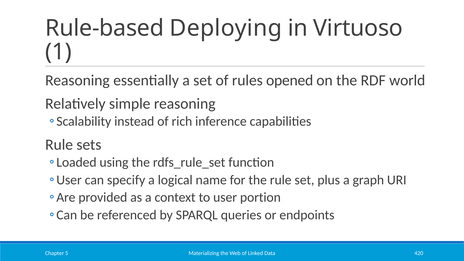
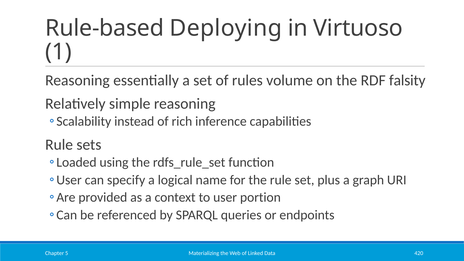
opened: opened -> volume
world: world -> falsity
